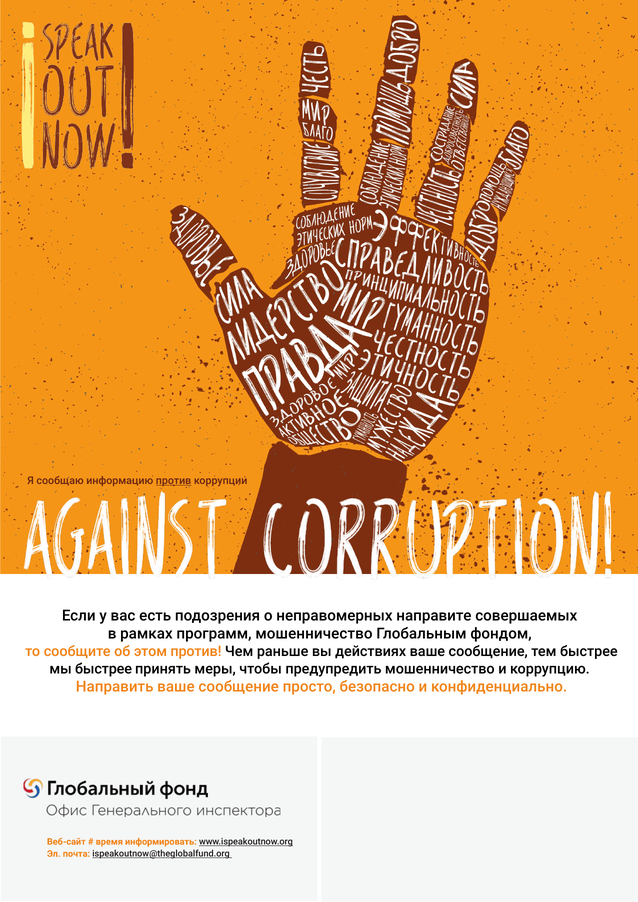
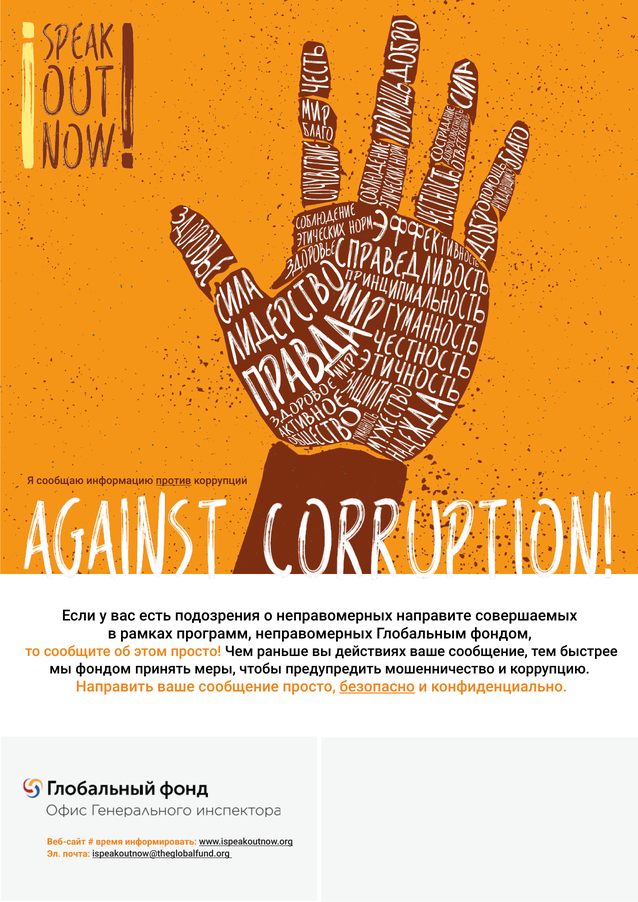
программ мошенничество: мошенничество -> неправомерных
этом против: против -> просто
мы быстрее: быстрее -> фондом
безопасно underline: none -> present
